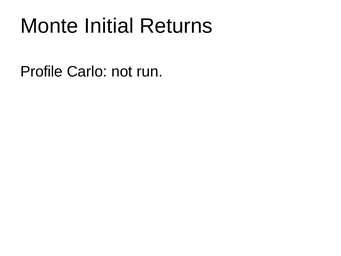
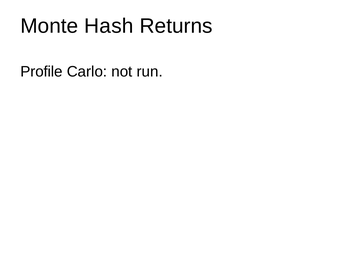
Initial: Initial -> Hash
